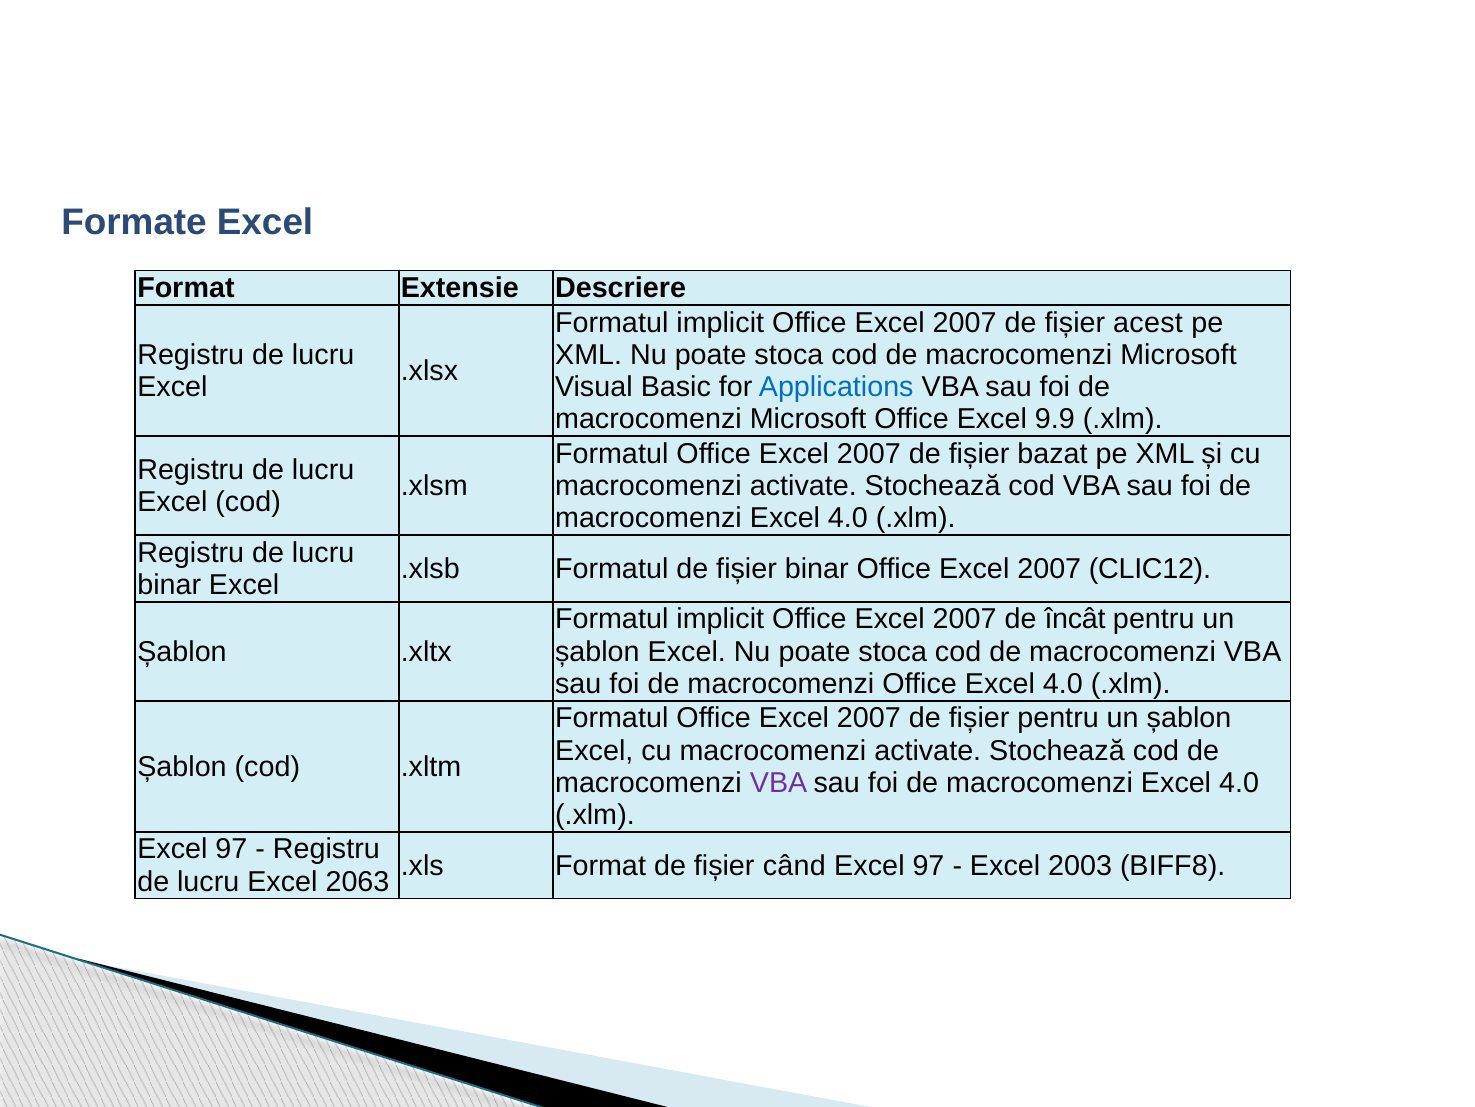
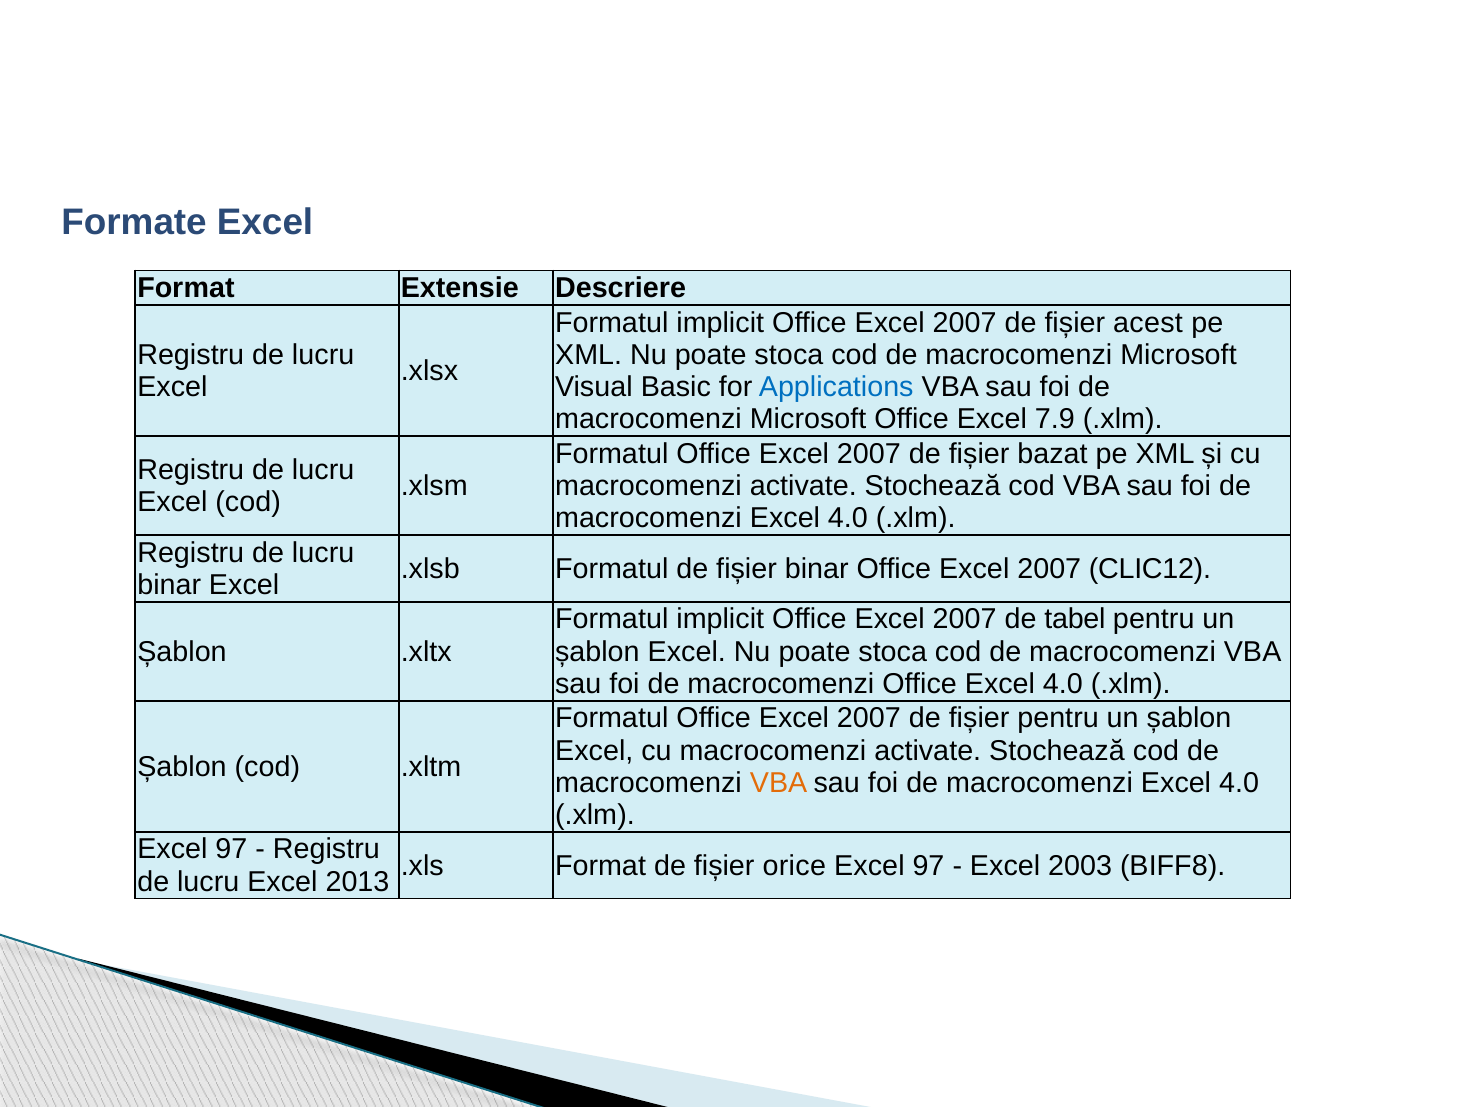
9.9: 9.9 -> 7.9
încât: încât -> tabel
VBA at (779, 782) colour: purple -> orange
când: când -> orice
2063: 2063 -> 2013
